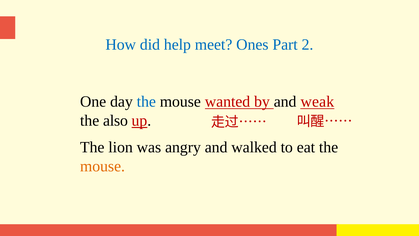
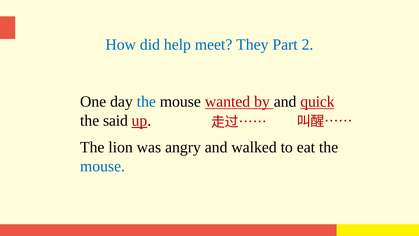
Ones: Ones -> They
weak: weak -> quick
also: also -> said
mouse at (103, 166) colour: orange -> blue
